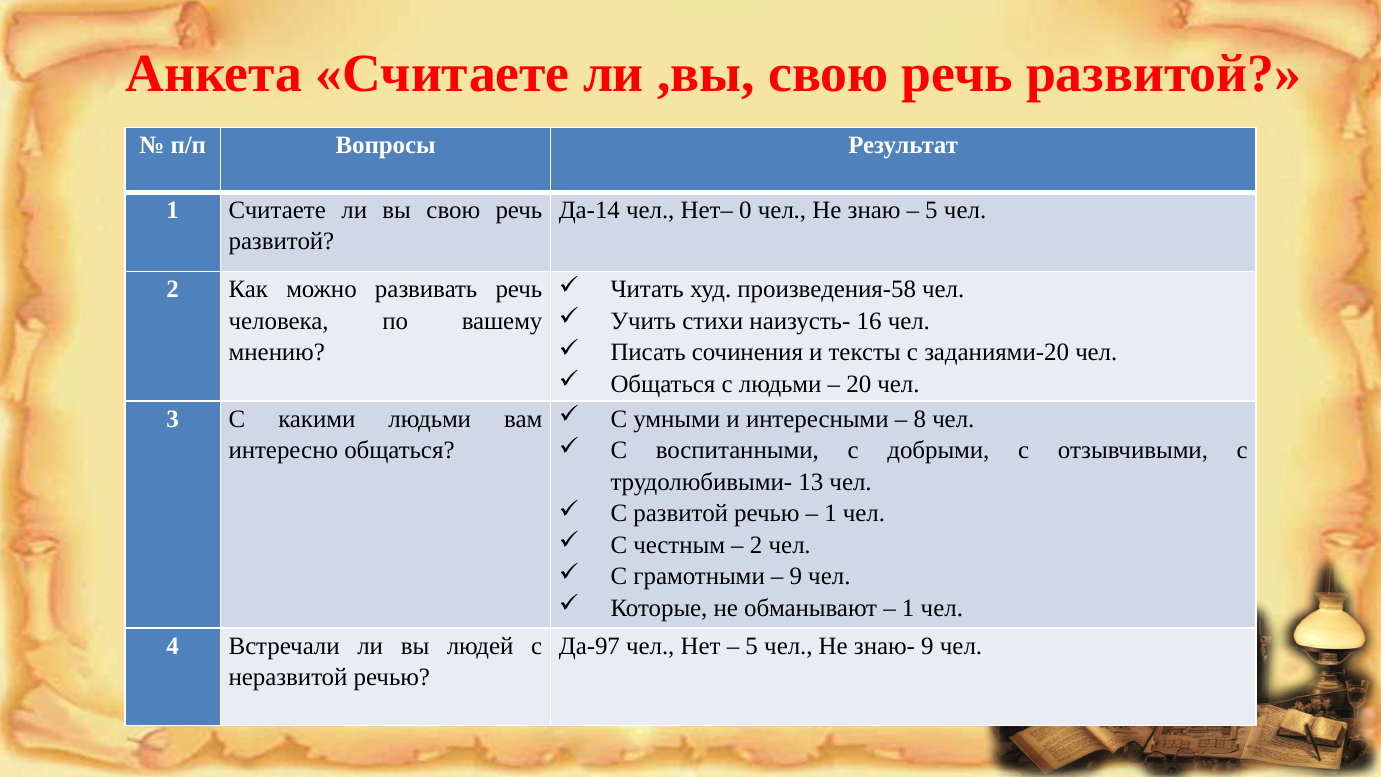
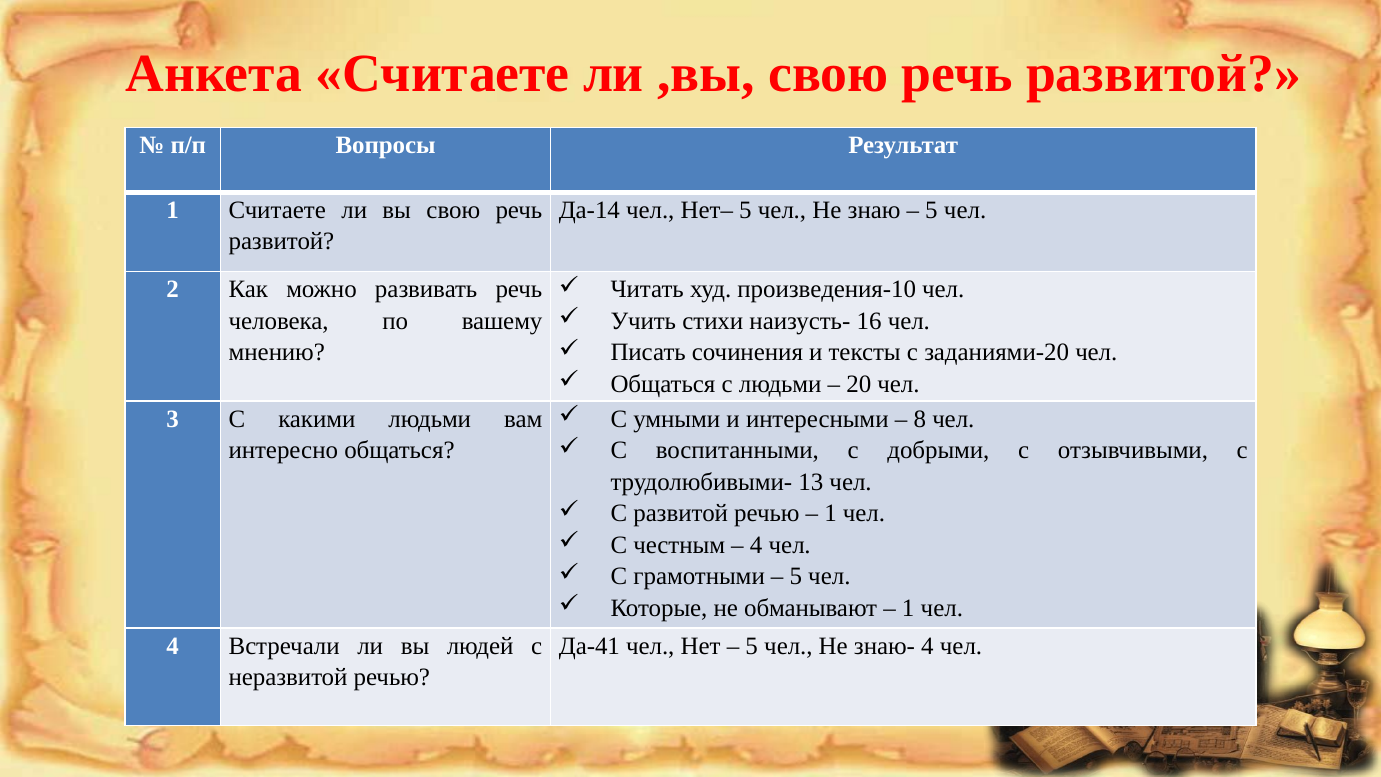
Нет– 0: 0 -> 5
произведения-58: произведения-58 -> произведения-10
2 at (756, 545): 2 -> 4
9 at (796, 576): 9 -> 5
Да-97: Да-97 -> Да-41
знаю- 9: 9 -> 4
